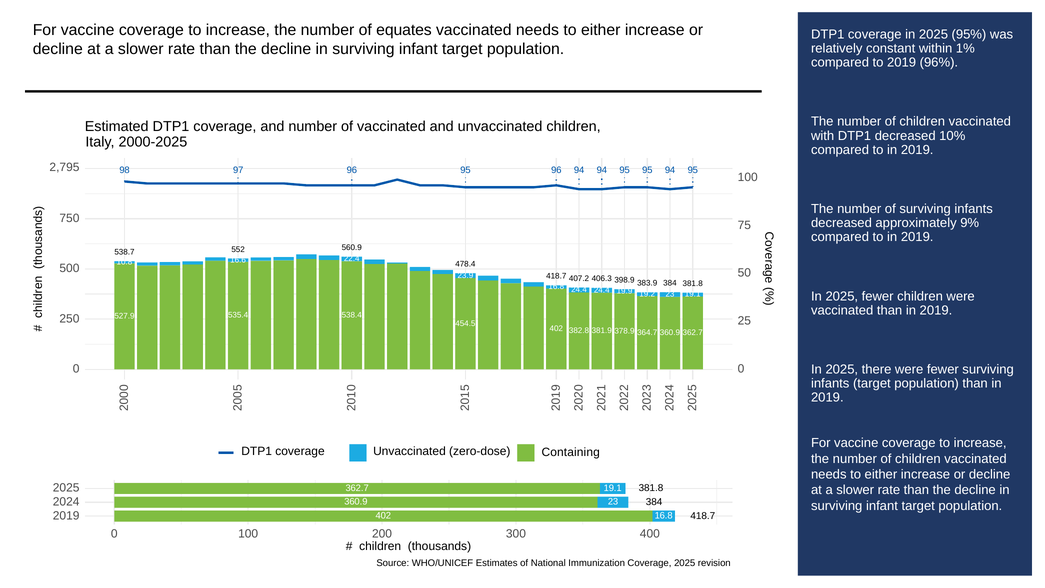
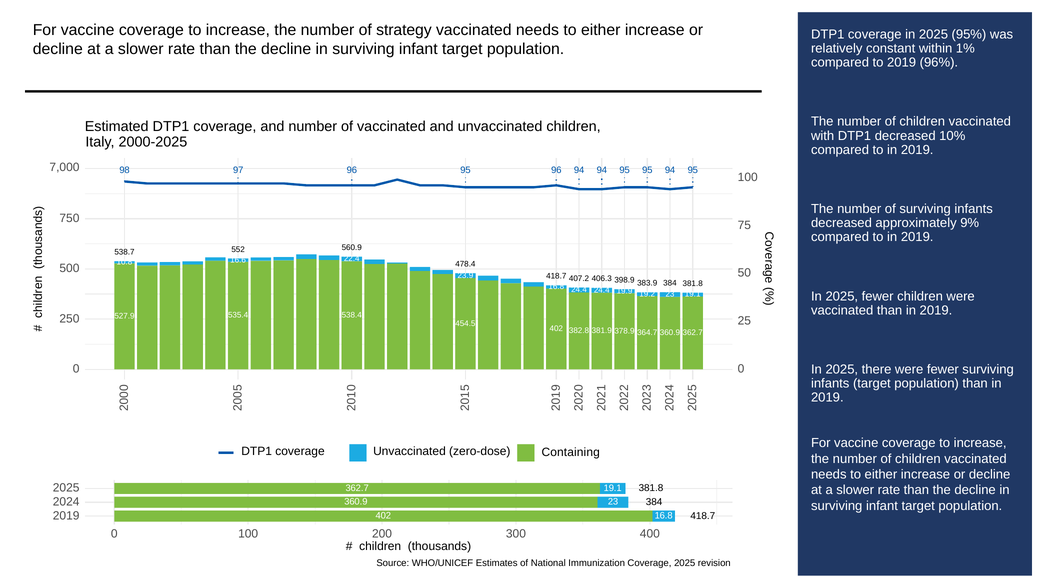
equates: equates -> strategy
2,795: 2,795 -> 7,000
